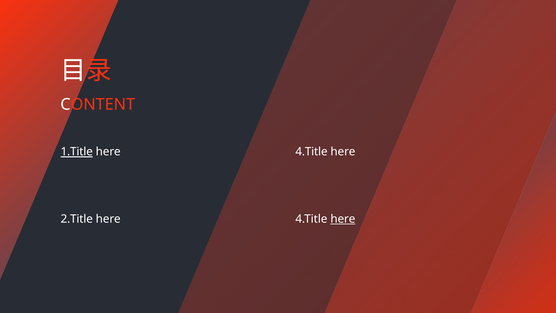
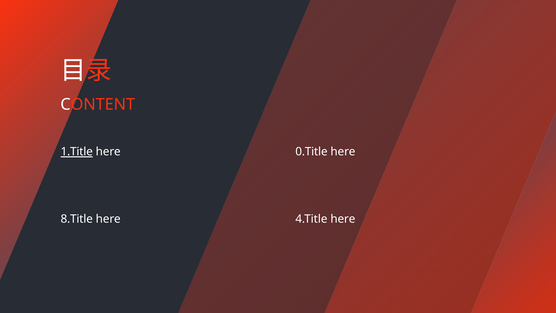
4.Title at (311, 152): 4.Title -> 0.Title
2.Title: 2.Title -> 8.Title
here at (343, 219) underline: present -> none
